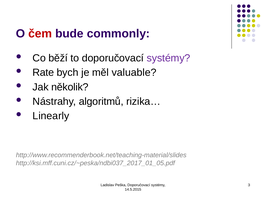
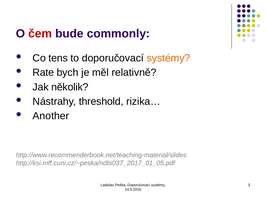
běží: běží -> tens
systémy at (169, 58) colour: purple -> orange
valuable: valuable -> relativně
algoritmů: algoritmů -> threshold
Linearly: Linearly -> Another
